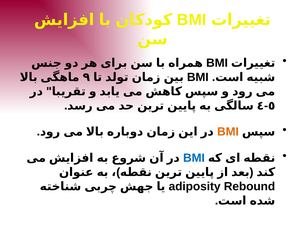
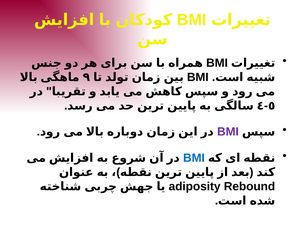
BMI at (228, 132) colour: orange -> purple
